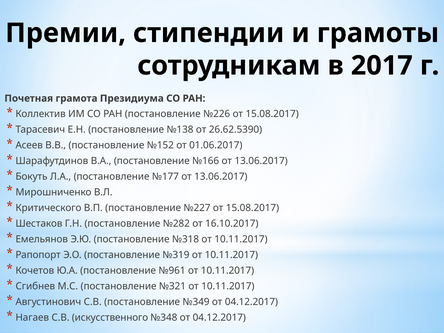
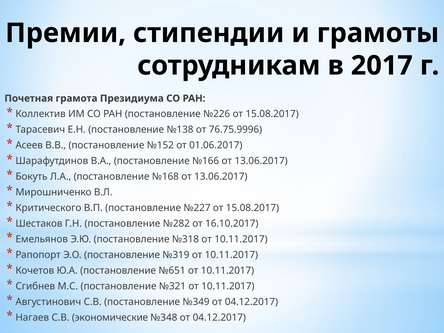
26.62.5390: 26.62.5390 -> 76.75.9996
№177: №177 -> №168
№961: №961 -> №651
искусственного: искусственного -> экономические
